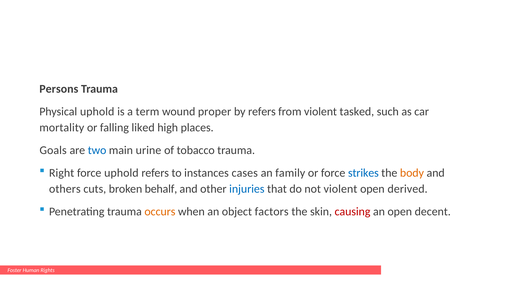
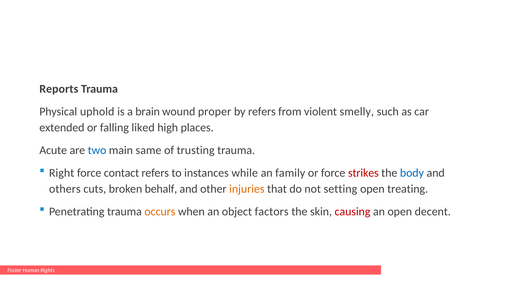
Persons: Persons -> Reports
term: term -> brain
tasked: tasked -> smelly
mortality: mortality -> extended
Goals: Goals -> Acute
urine: urine -> same
tobacco: tobacco -> trusting
force uphold: uphold -> contact
cases: cases -> while
strikes colour: blue -> red
body colour: orange -> blue
injuries colour: blue -> orange
not violent: violent -> setting
derived: derived -> treating
